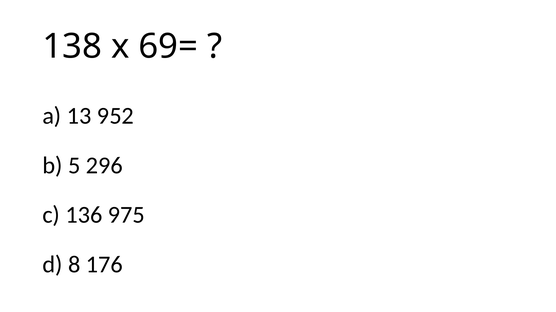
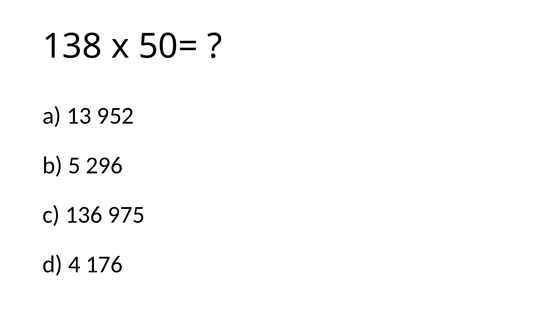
69=: 69= -> 50=
8: 8 -> 4
